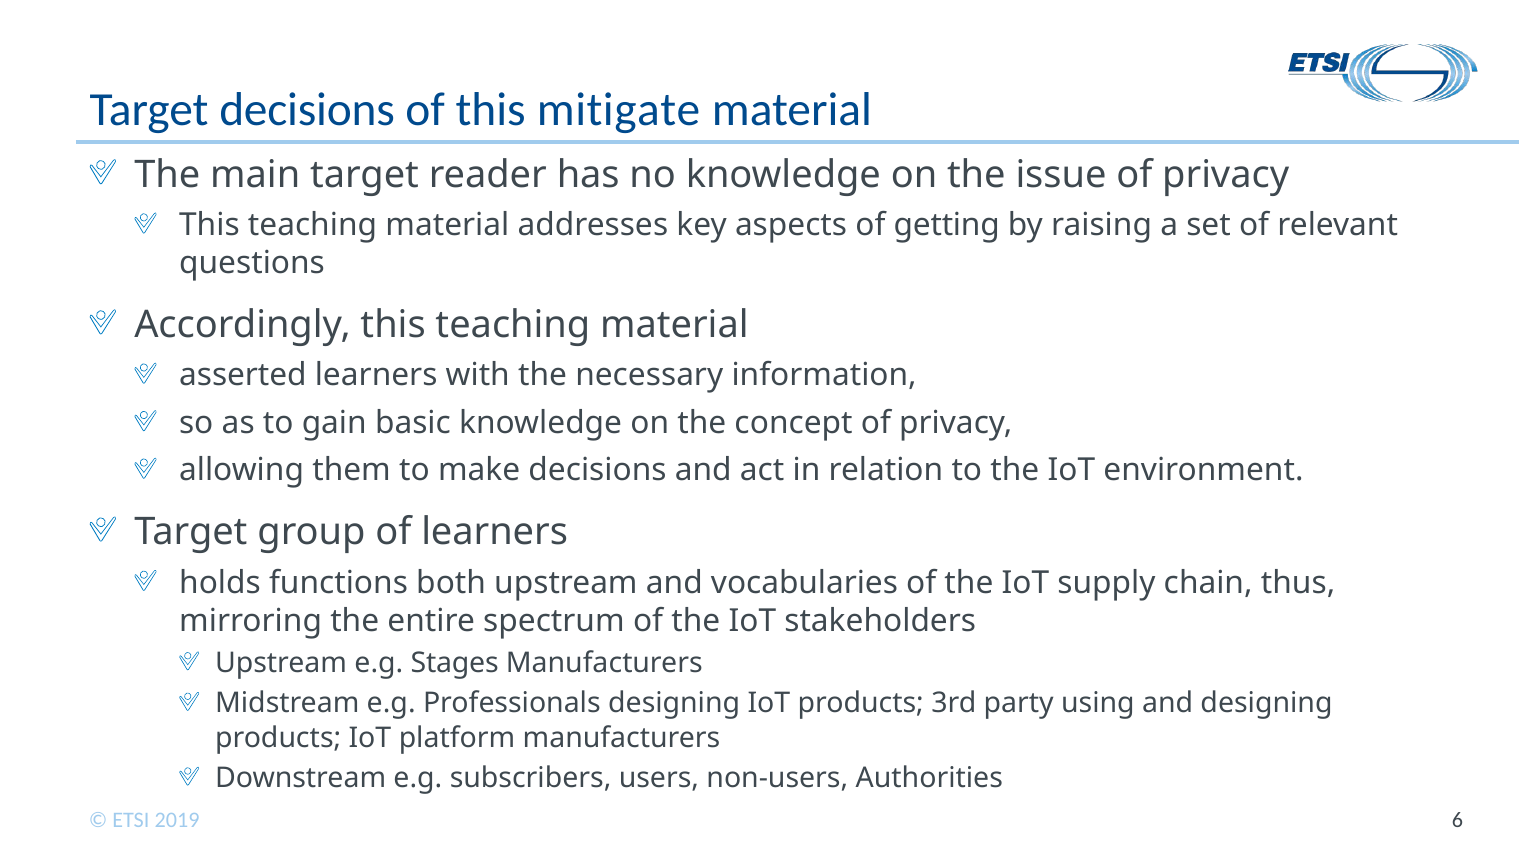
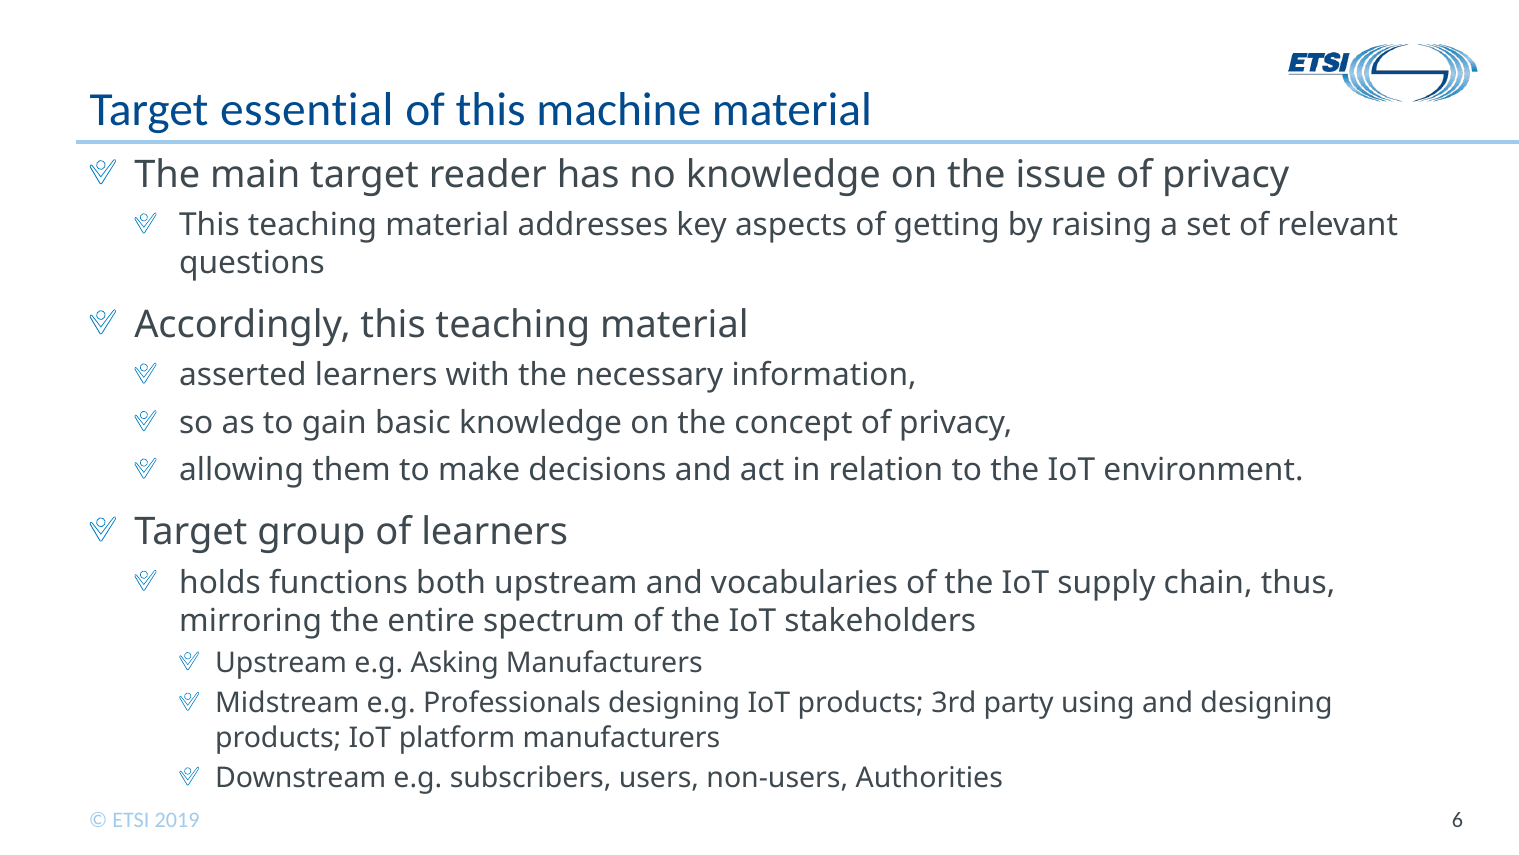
Target decisions: decisions -> essential
mitigate: mitigate -> machine
Stages: Stages -> Asking
